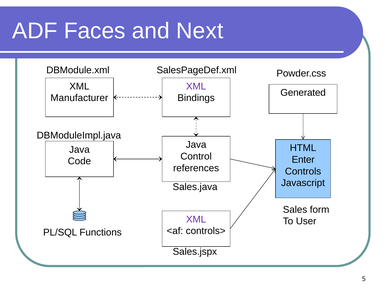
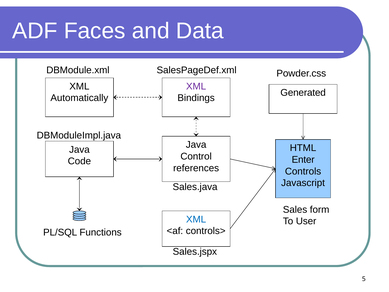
Next: Next -> Data
Manufacturer: Manufacturer -> Automatically
XML at (196, 219) colour: purple -> blue
